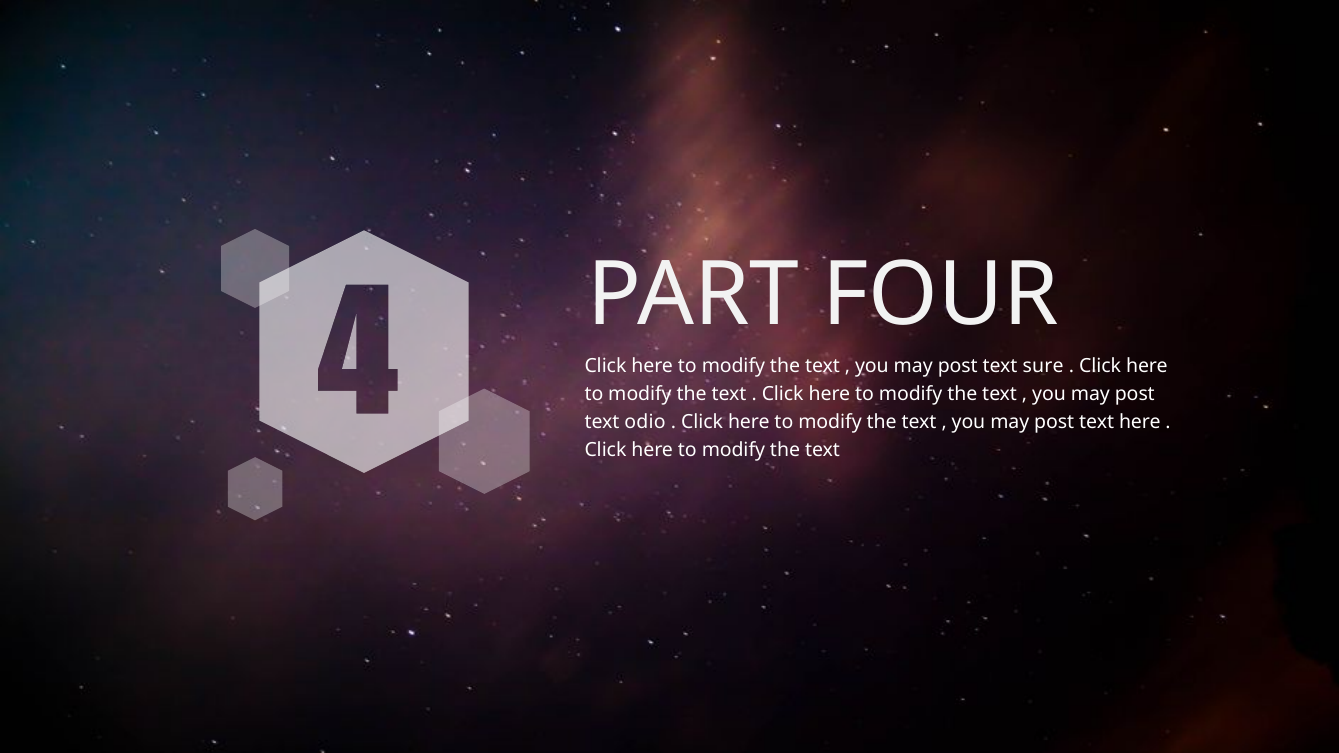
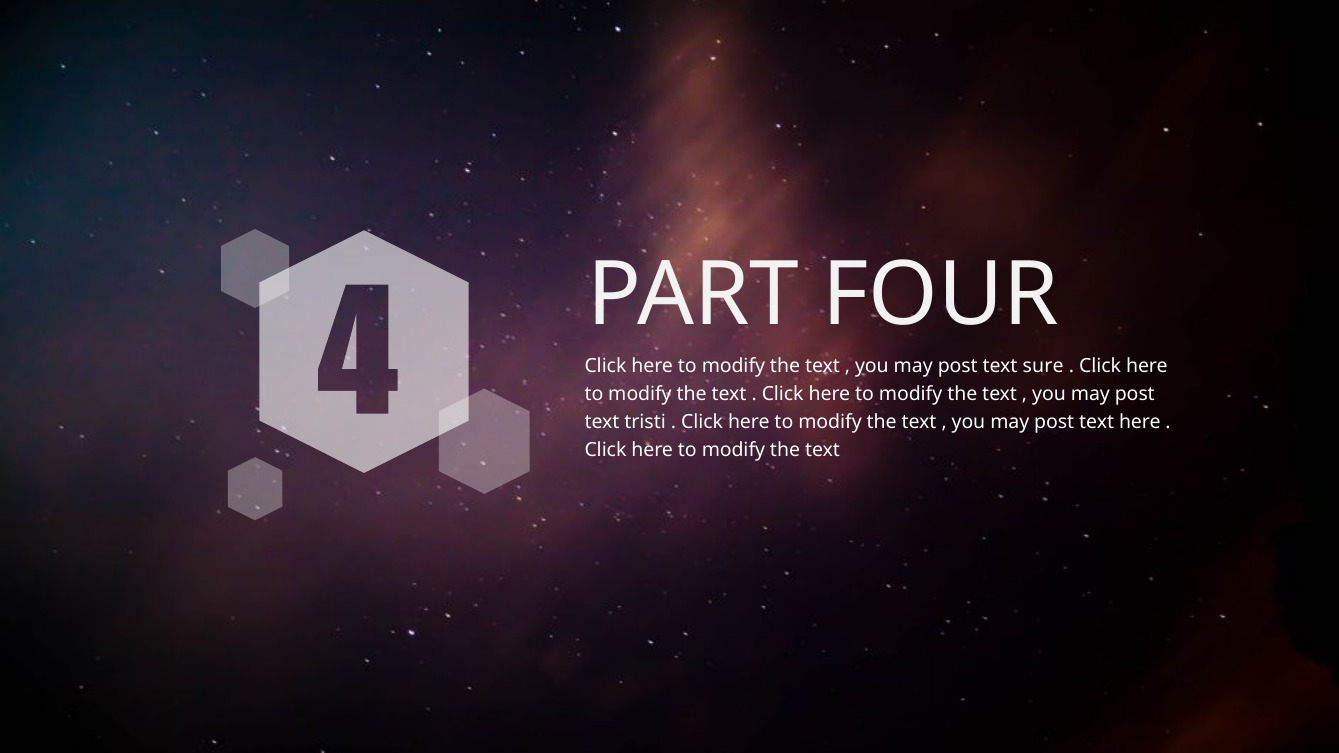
odio: odio -> tristi
